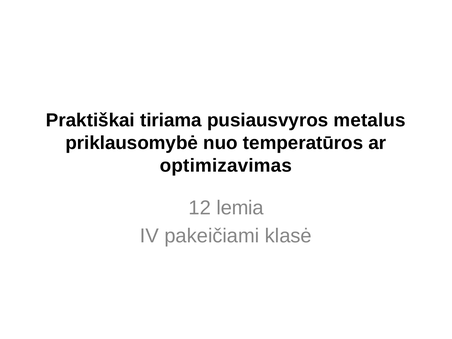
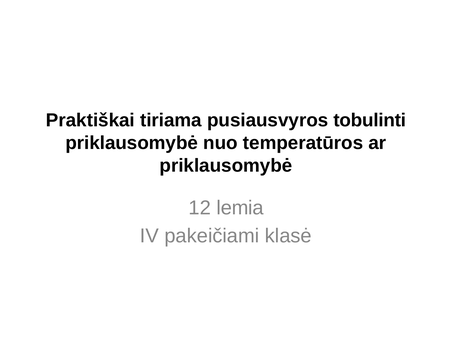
metalus: metalus -> tobulinti
optimizavimas at (226, 166): optimizavimas -> priklausomybė
